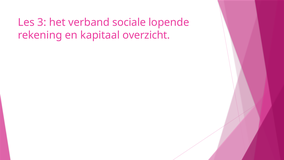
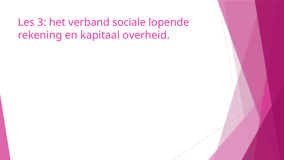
overzicht: overzicht -> overheid
